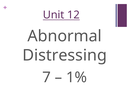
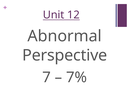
Distressing: Distressing -> Perspective
1%: 1% -> 7%
